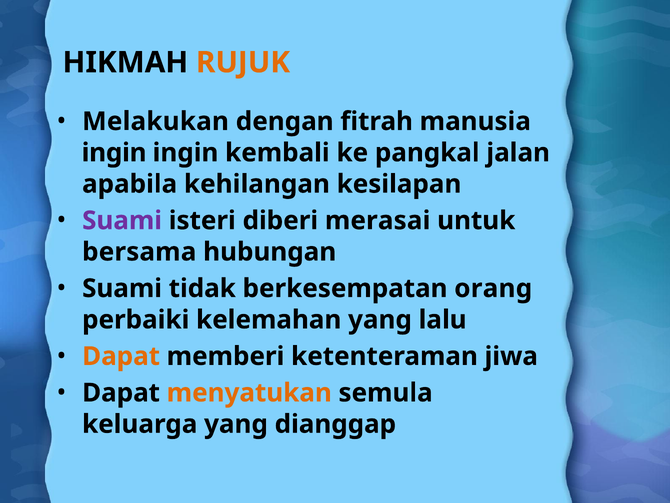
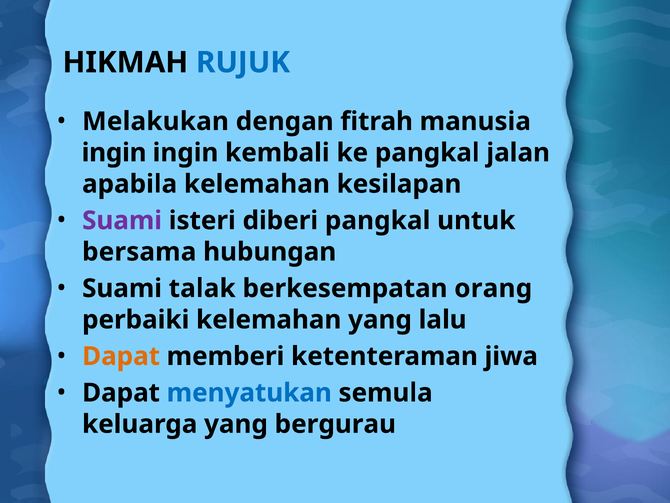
RUJUK colour: orange -> blue
apabila kehilangan: kehilangan -> kelemahan
diberi merasai: merasai -> pangkal
tidak: tidak -> talak
menyatukan colour: orange -> blue
dianggap: dianggap -> bergurau
